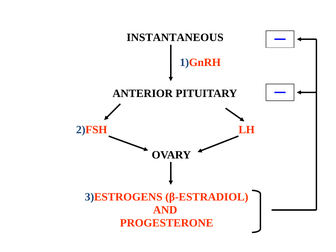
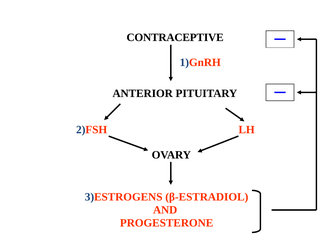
INSTANTANEOUS: INSTANTANEOUS -> CONTRACEPTIVE
